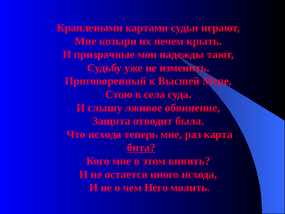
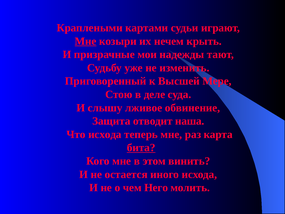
Мне at (86, 41) underline: none -> present
села: села -> деле
была: была -> наша
